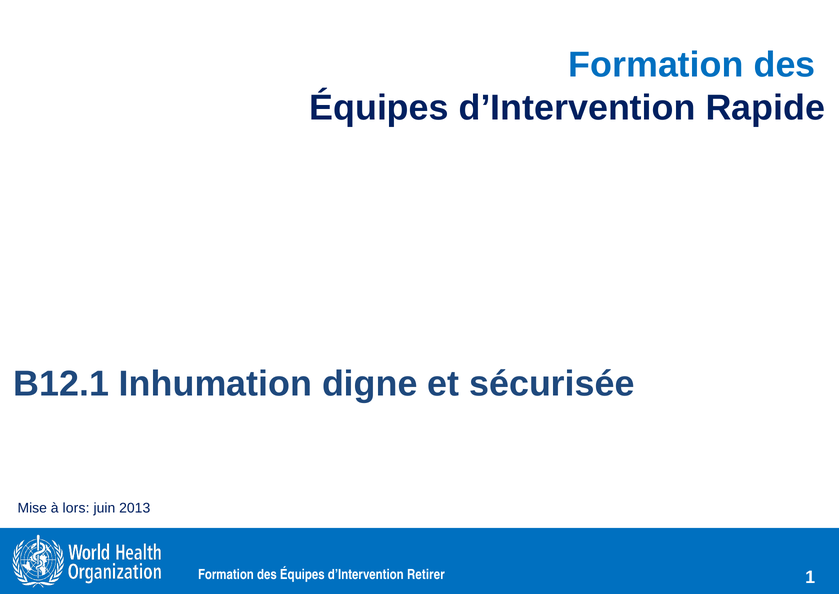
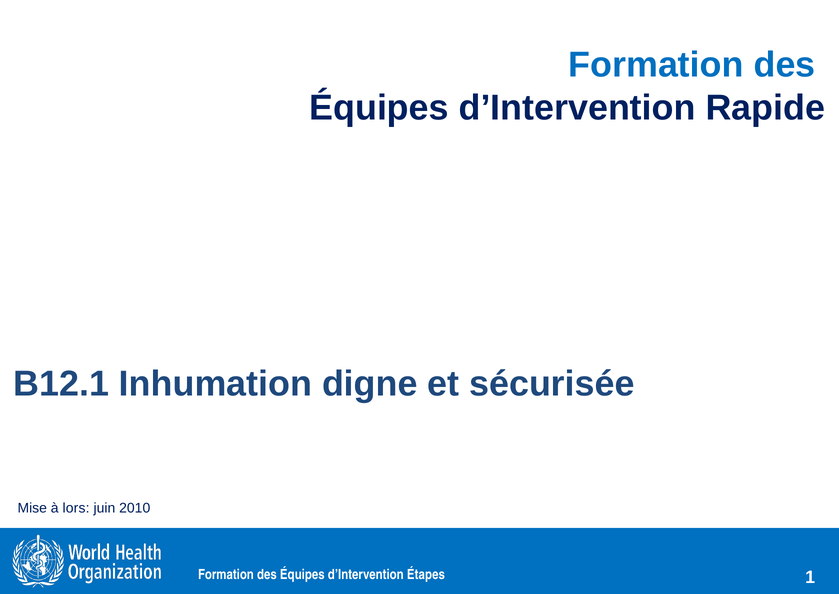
2013: 2013 -> 2010
Retirer: Retirer -> Étapes
